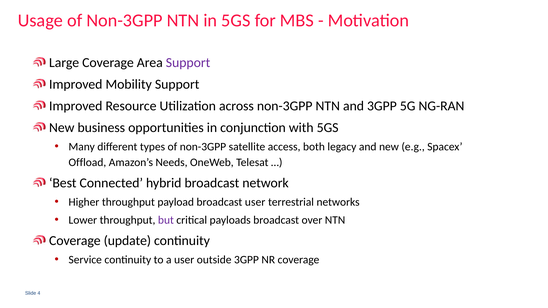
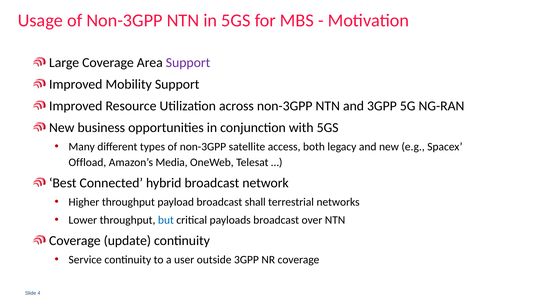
Needs: Needs -> Media
broadcast user: user -> shall
but colour: purple -> blue
